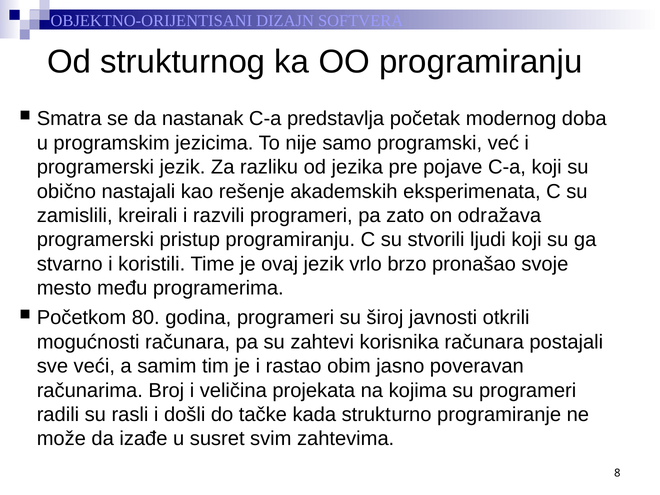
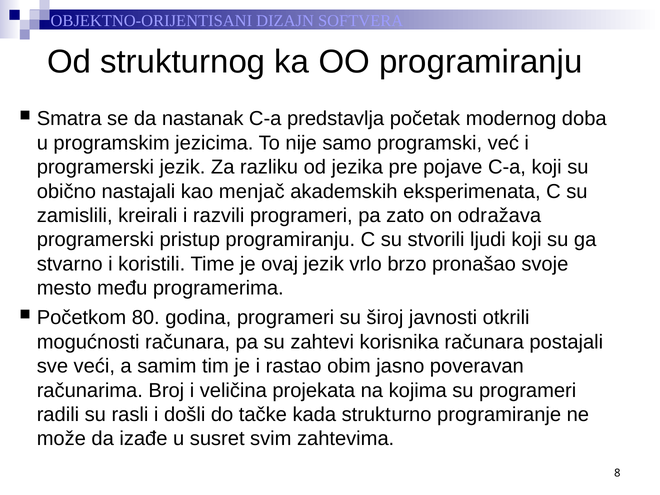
rešenje: rešenje -> menjač
